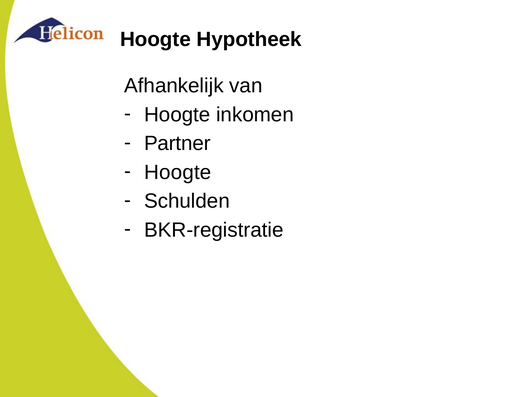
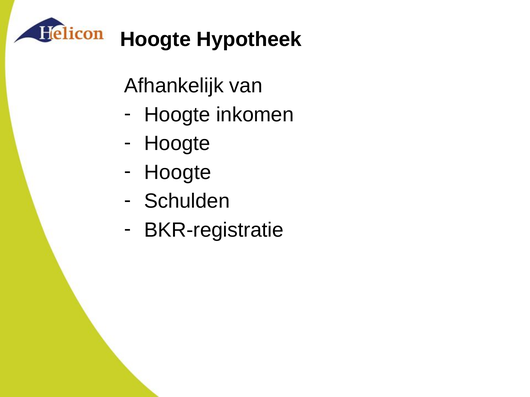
Partner at (177, 144): Partner -> Hoogte
